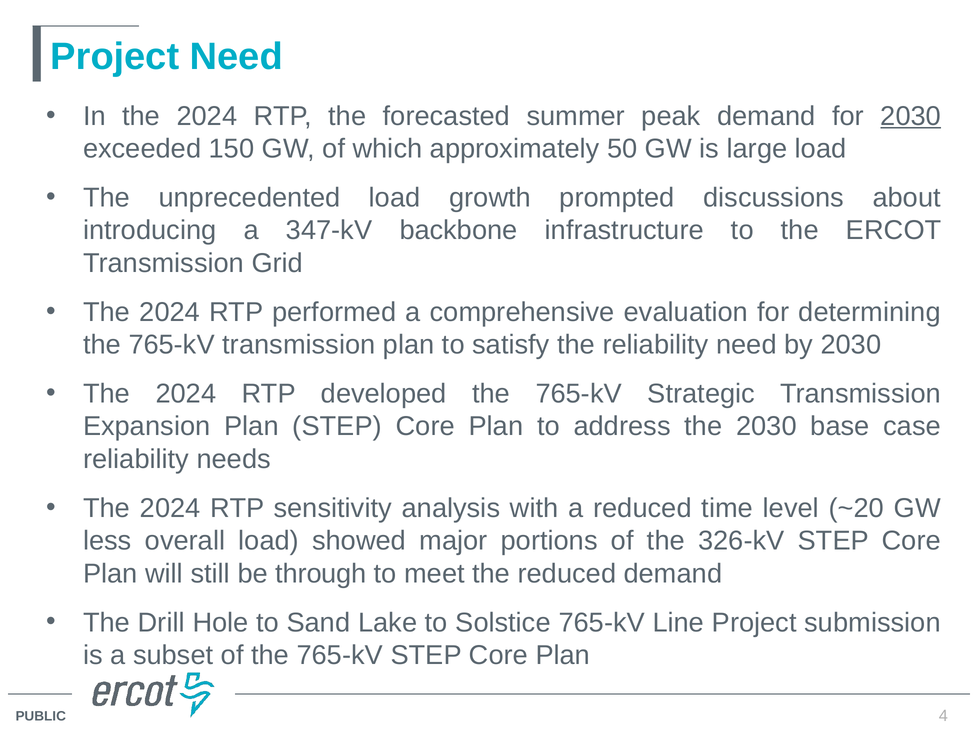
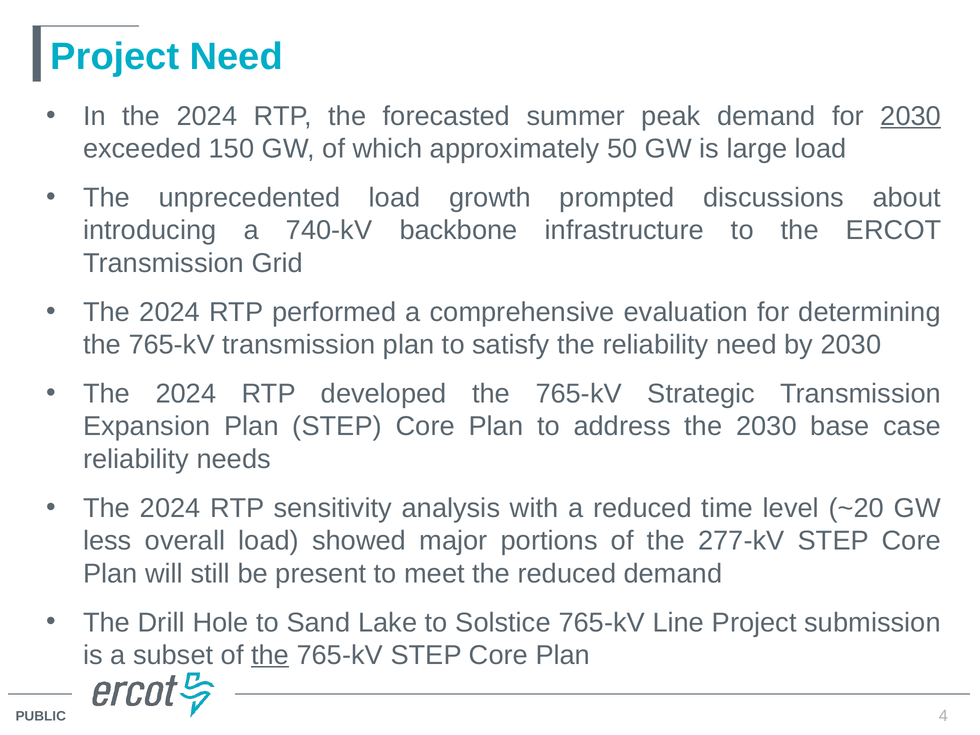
347-kV: 347-kV -> 740-kV
326-kV: 326-kV -> 277-kV
through: through -> present
the at (270, 655) underline: none -> present
